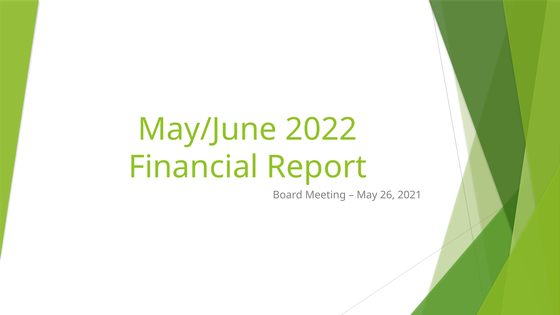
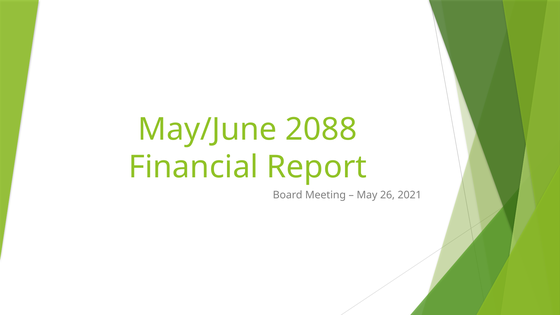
2022: 2022 -> 2088
